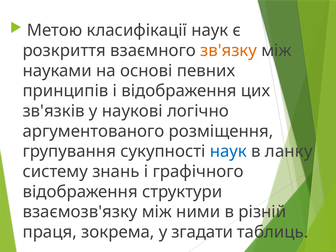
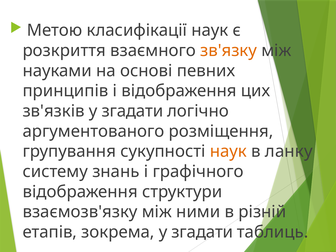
зв'язків у наукові: наукові -> згадати
наук at (228, 151) colour: blue -> orange
праця: праця -> етапів
